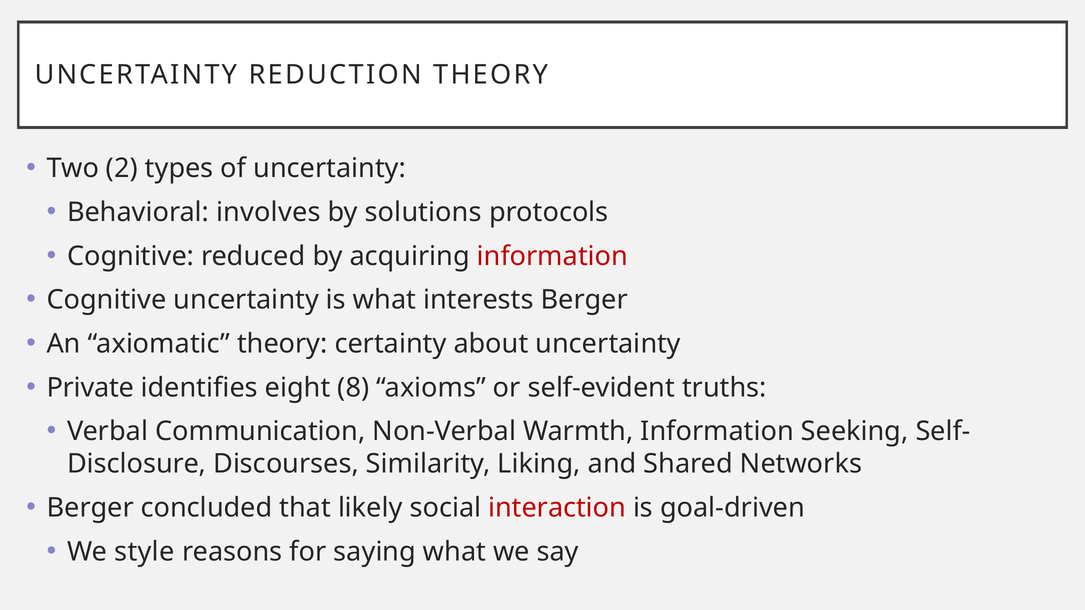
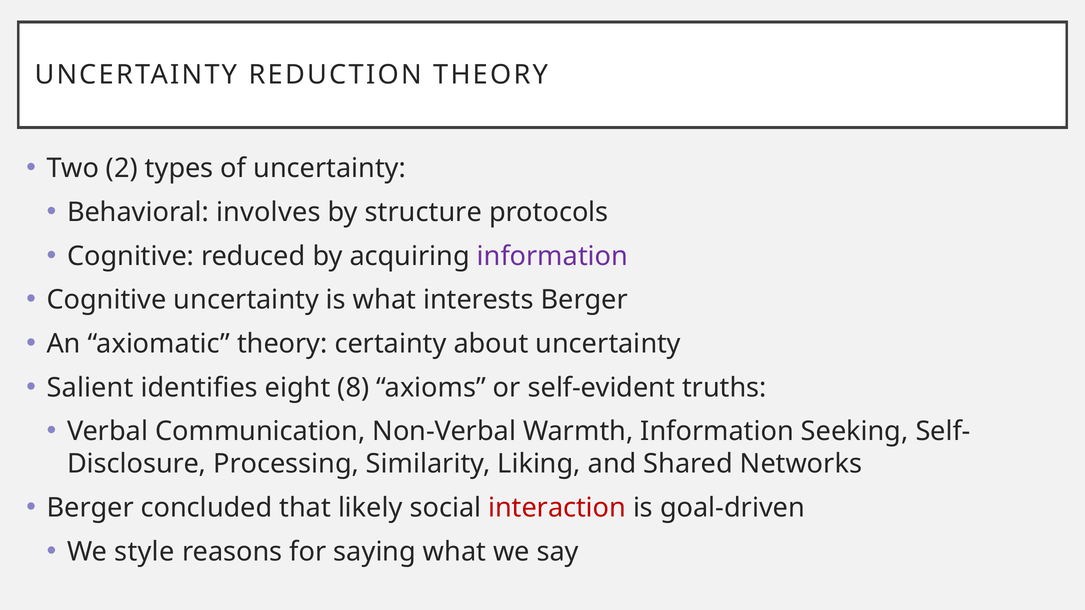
solutions: solutions -> structure
information at (552, 256) colour: red -> purple
Private: Private -> Salient
Discourses: Discourses -> Processing
